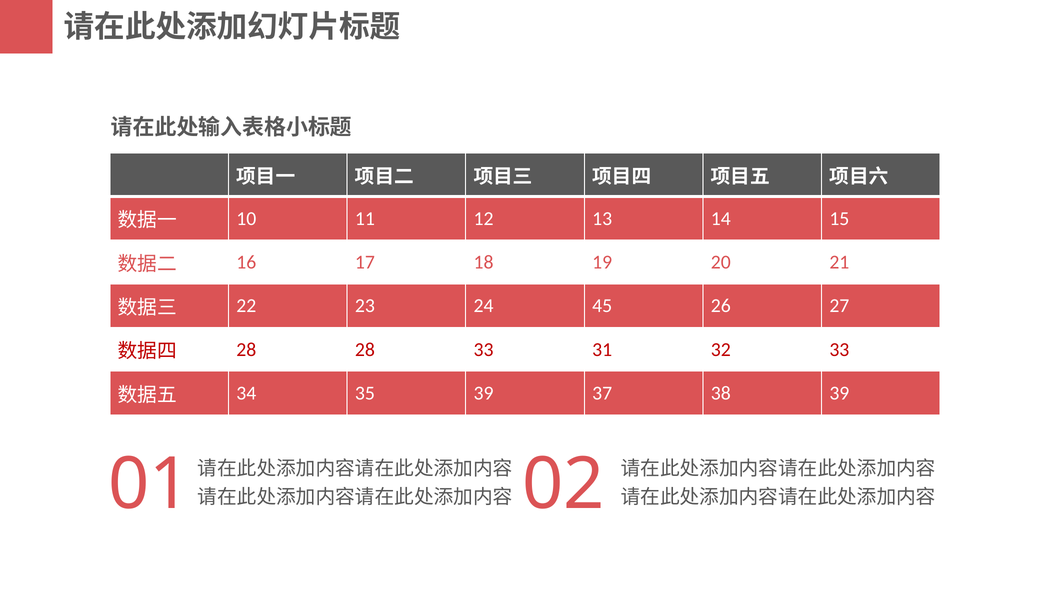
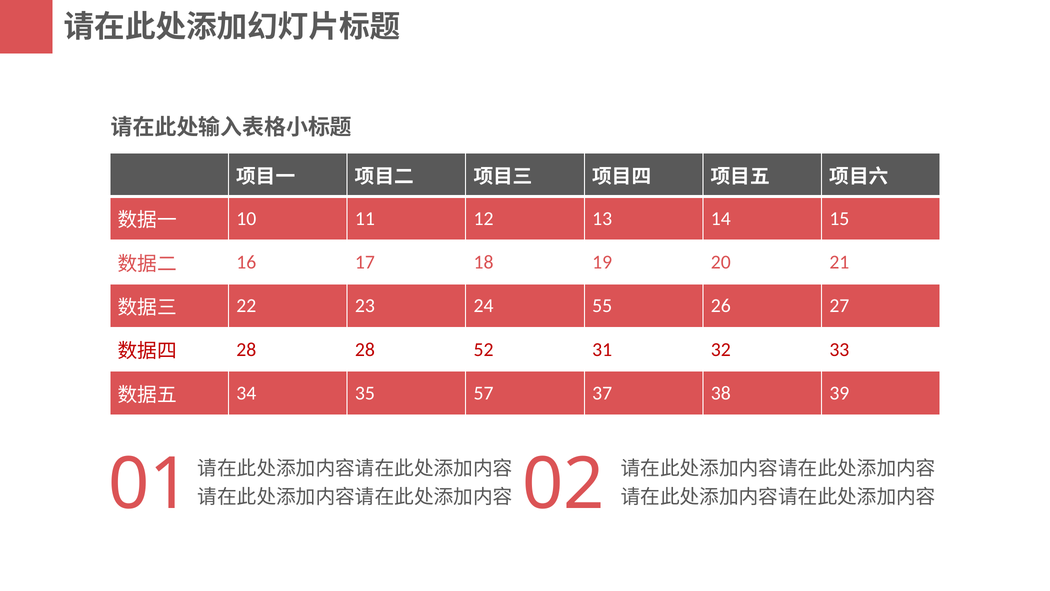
45: 45 -> 55
28 33: 33 -> 52
35 39: 39 -> 57
